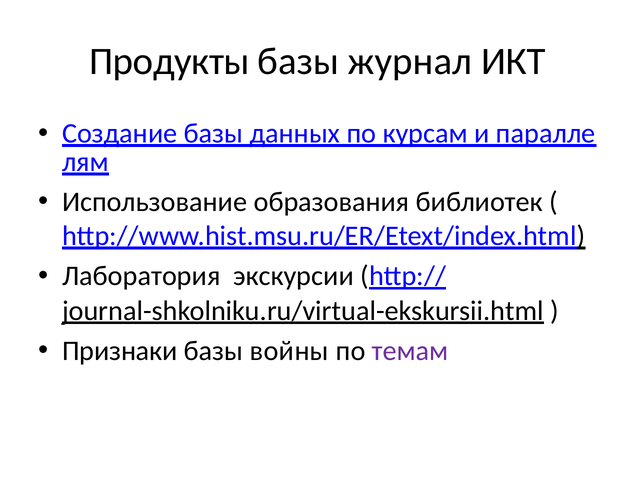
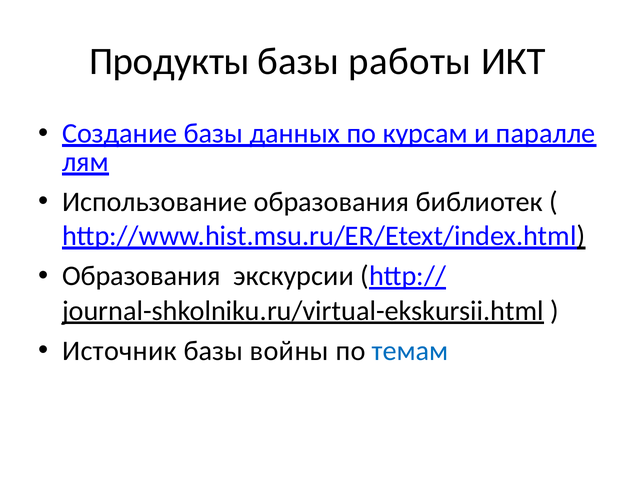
журнал: журнал -> работы
Лаборатория at (141, 276): Лаборатория -> Образования
Признаки: Признаки -> Источник
темам colour: purple -> blue
